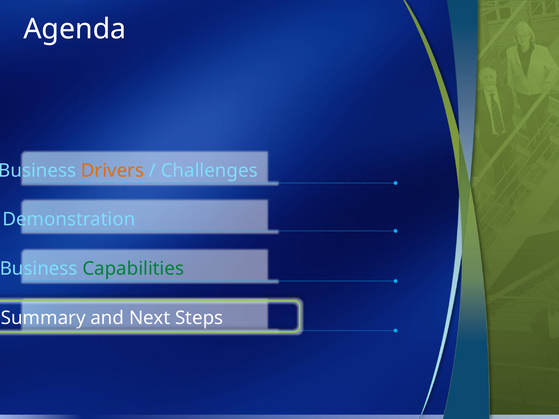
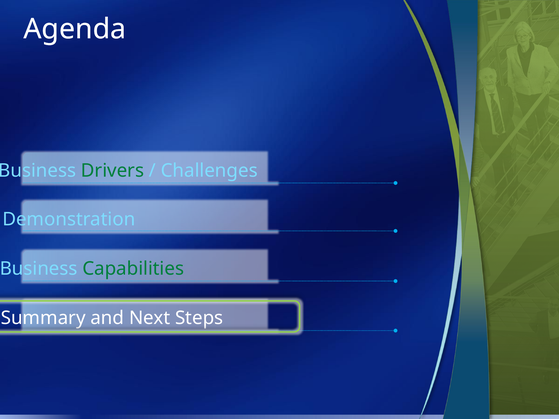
Drivers colour: orange -> green
